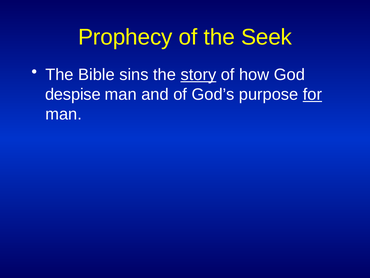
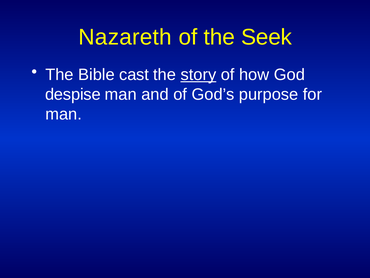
Prophecy: Prophecy -> Nazareth
sins: sins -> cast
for underline: present -> none
